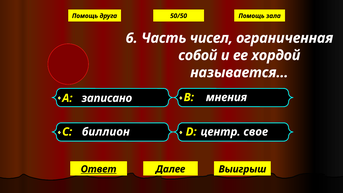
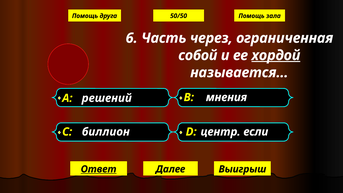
чисел: чисел -> через
хордой underline: none -> present
записано: записано -> решений
свое: свое -> если
